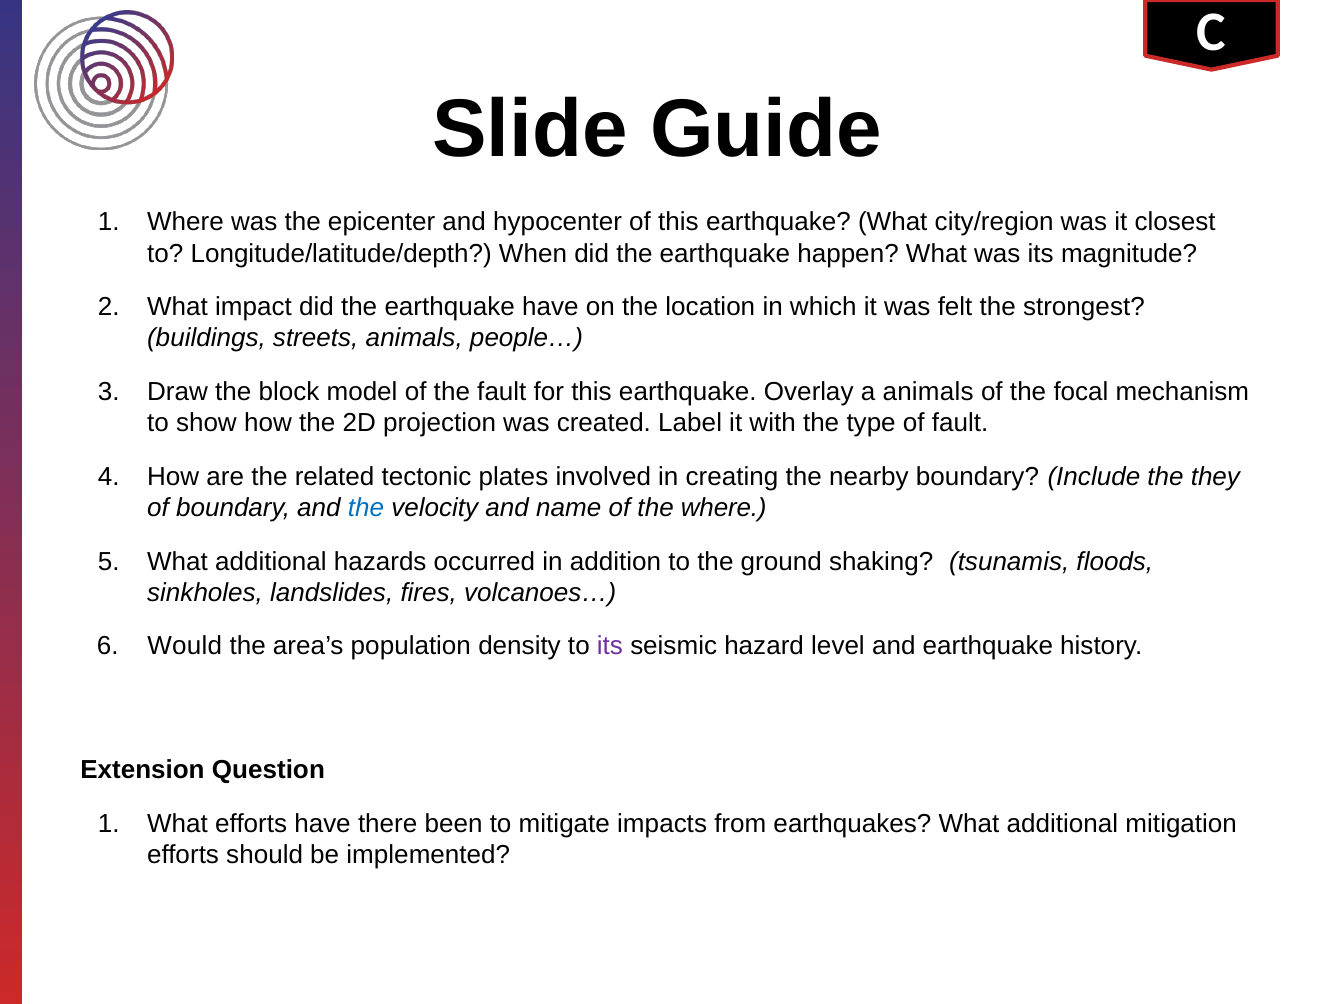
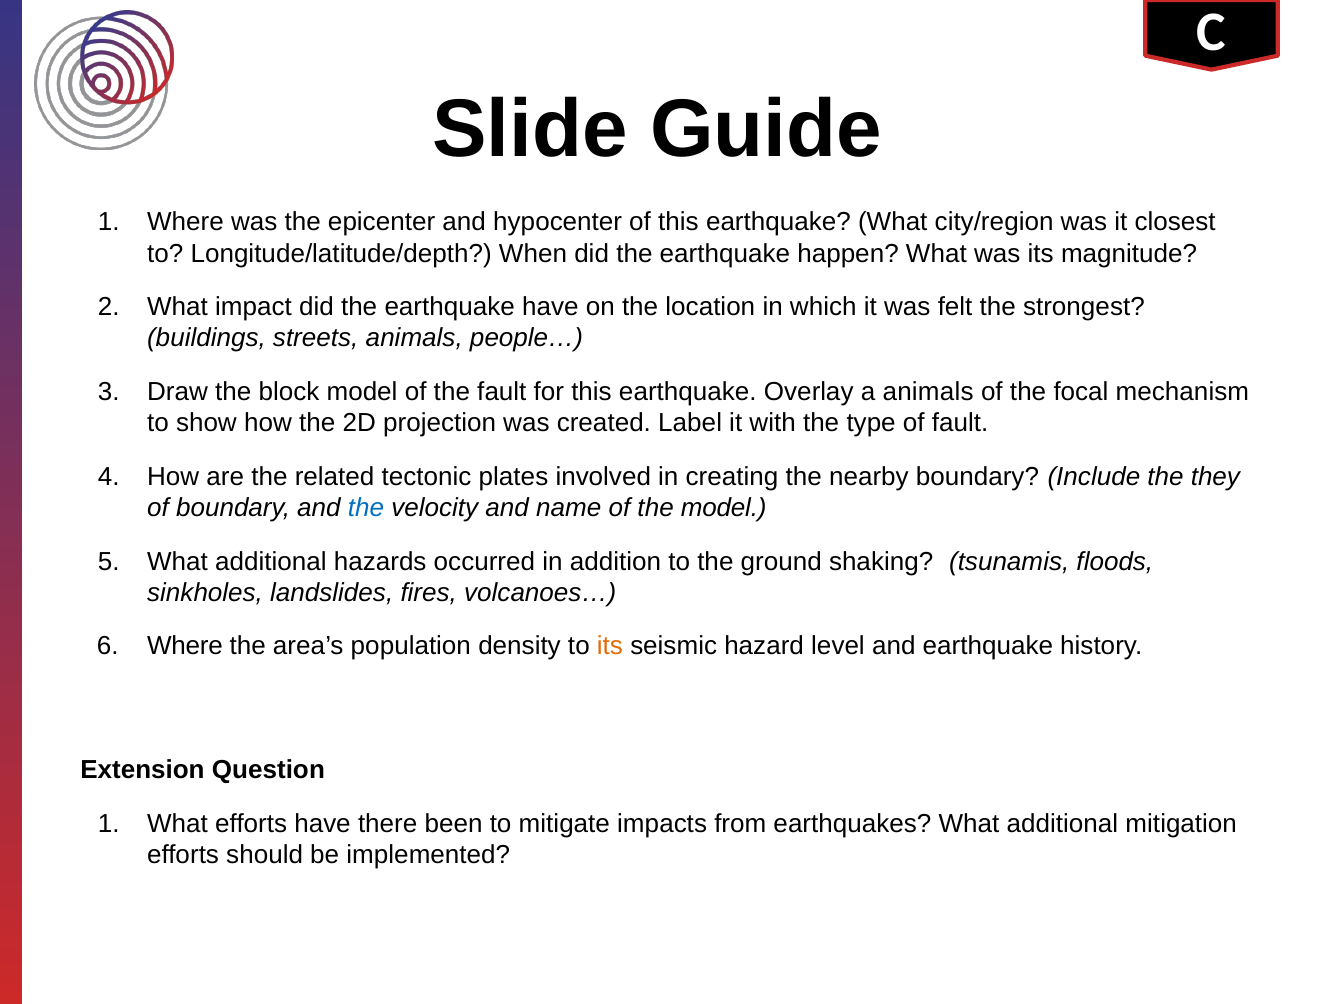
the where: where -> model
Would at (185, 646): Would -> Where
its at (610, 646) colour: purple -> orange
